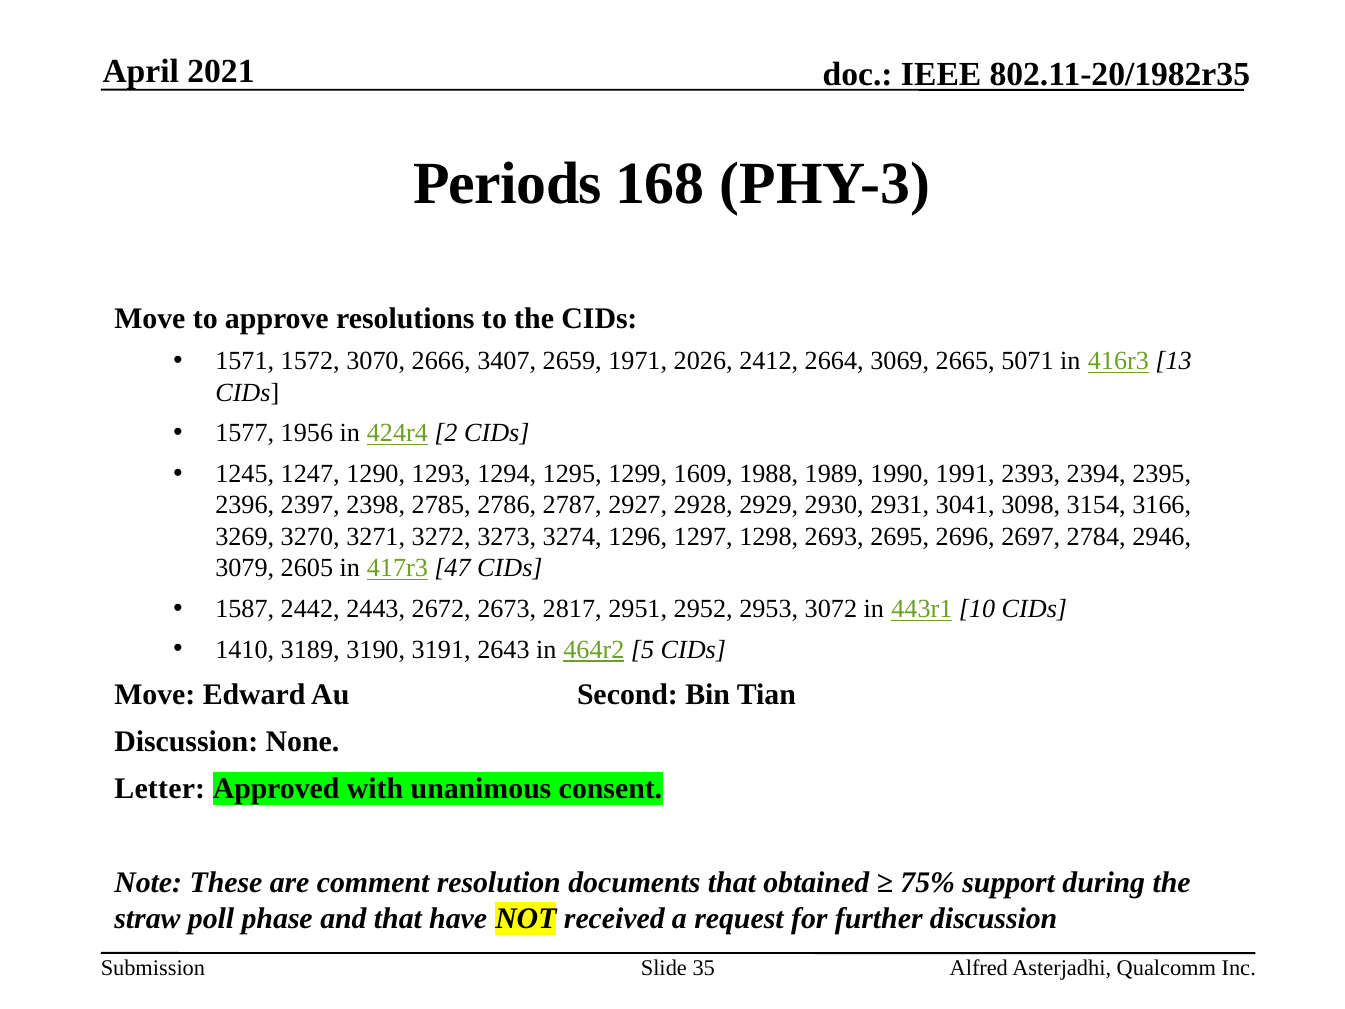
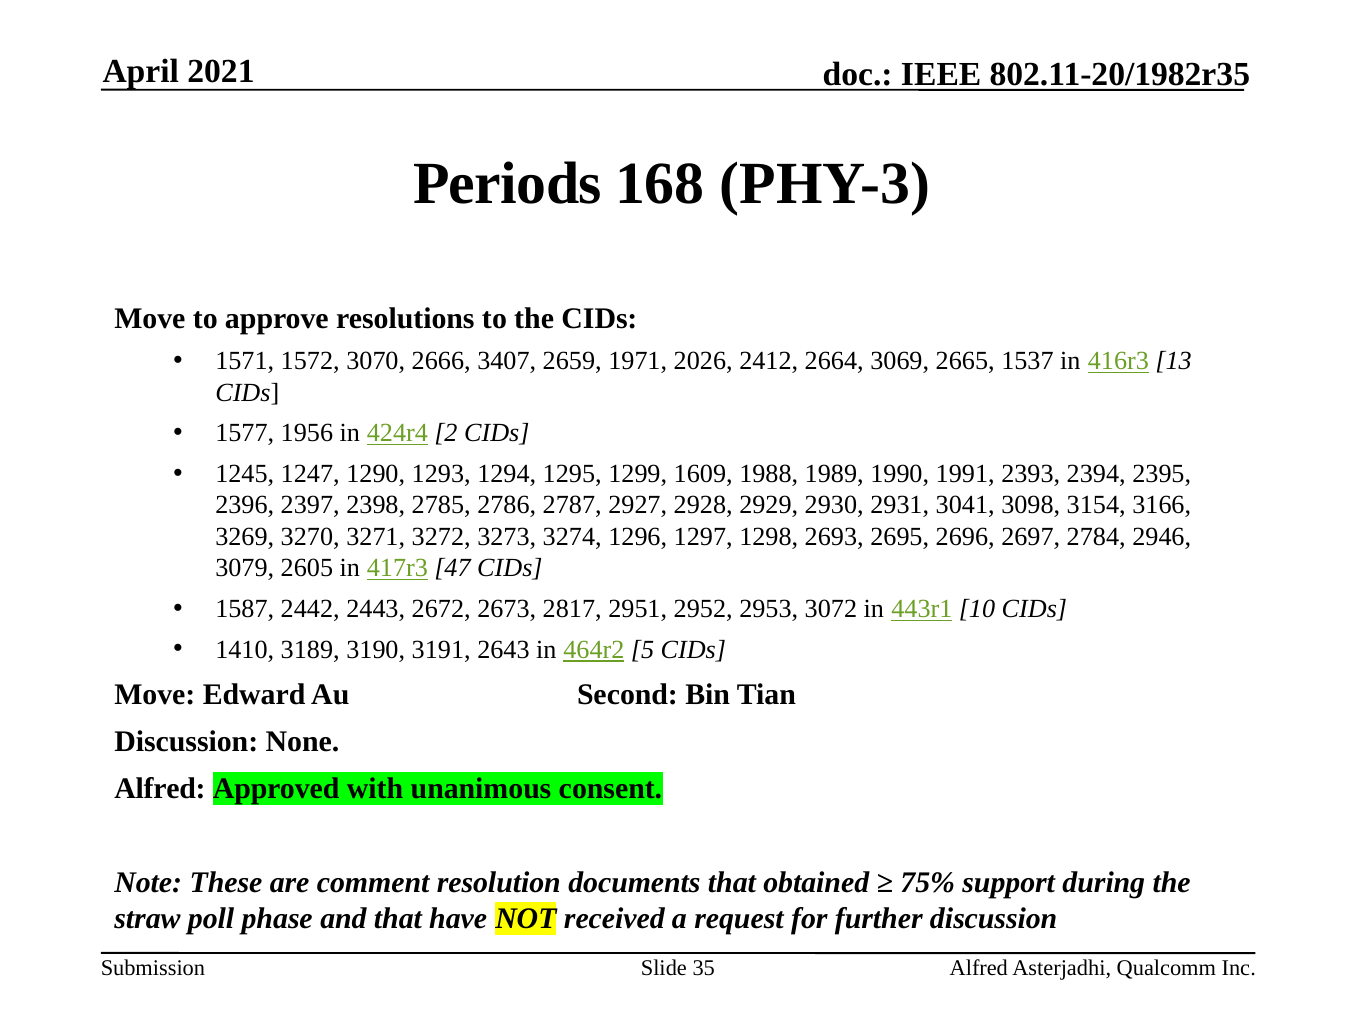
5071: 5071 -> 1537
Letter at (160, 789): Letter -> Alfred
